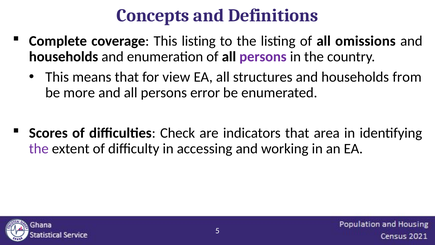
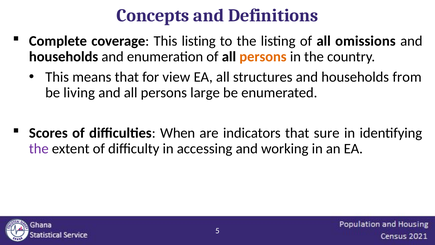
persons at (263, 57) colour: purple -> orange
more: more -> living
error: error -> large
Check: Check -> When
area: area -> sure
